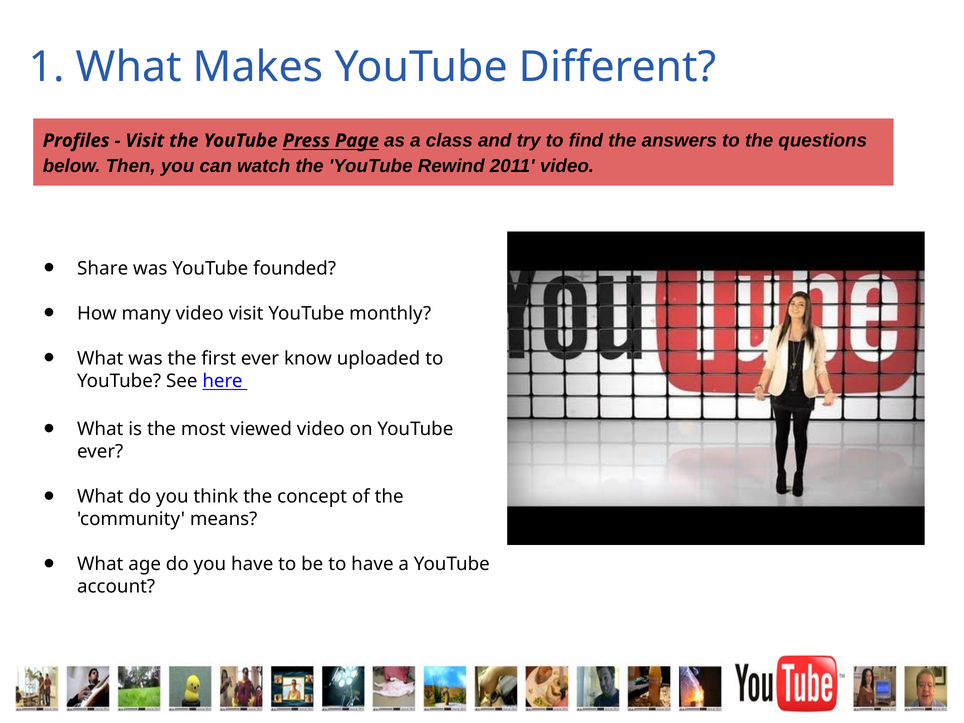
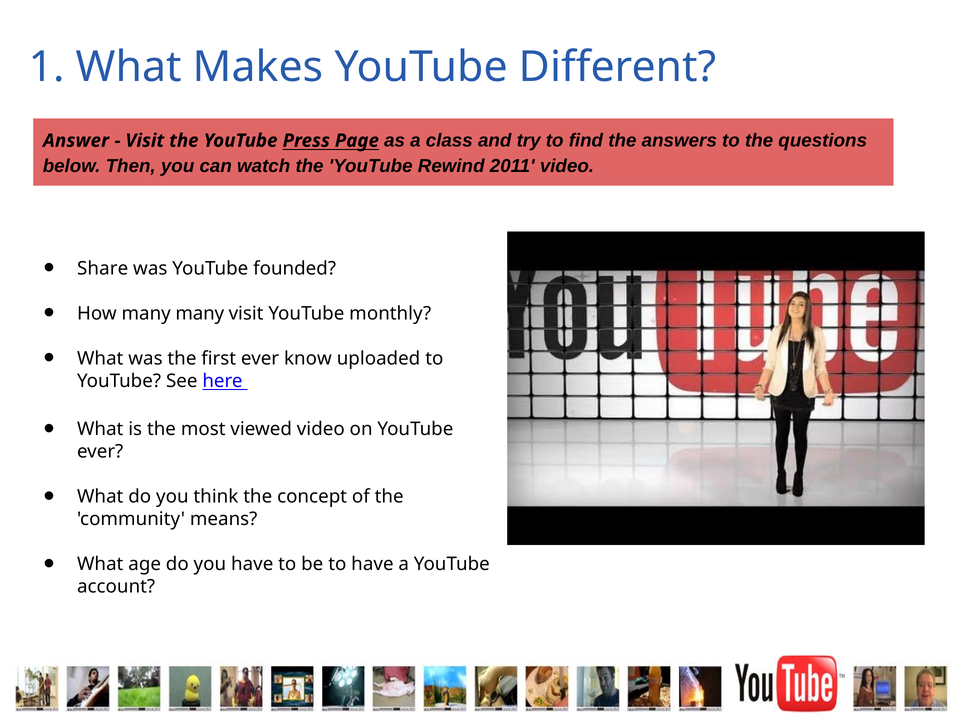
Profiles: Profiles -> Answer
many video: video -> many
